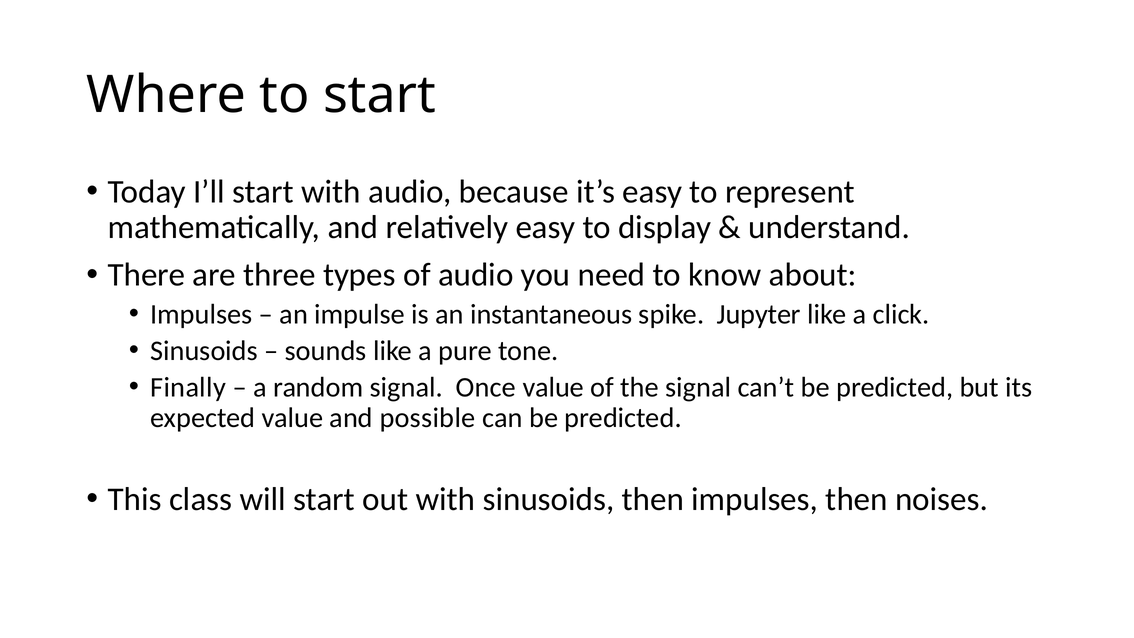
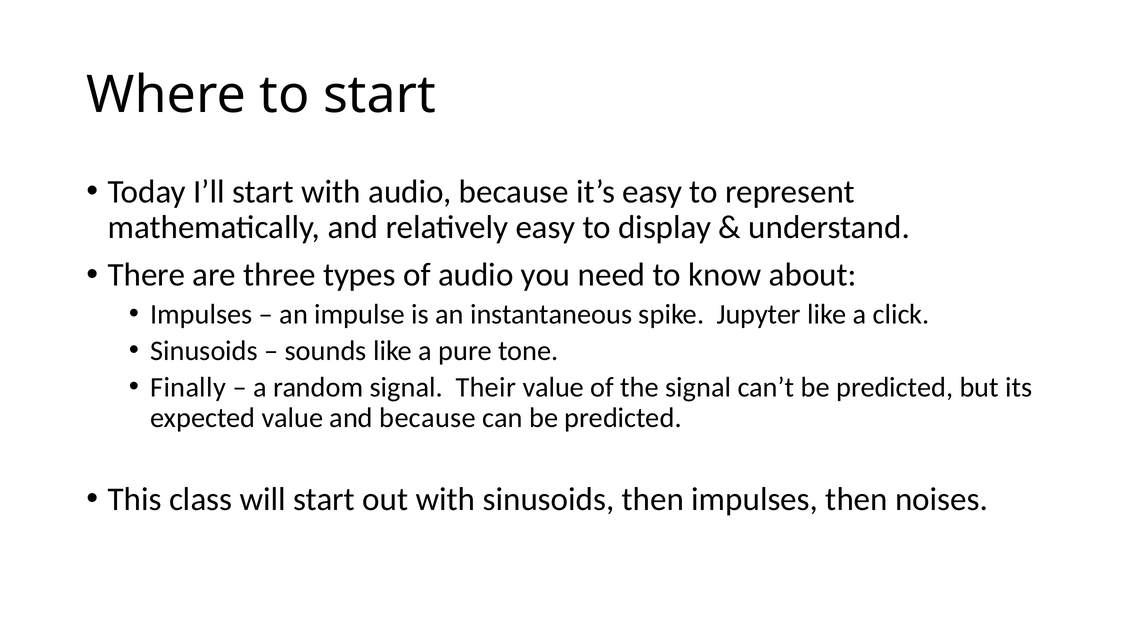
Once: Once -> Their
and possible: possible -> because
